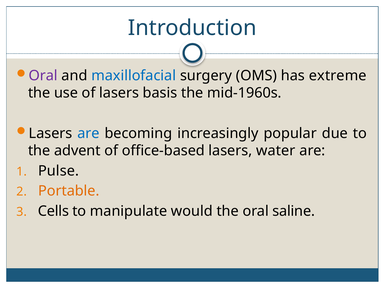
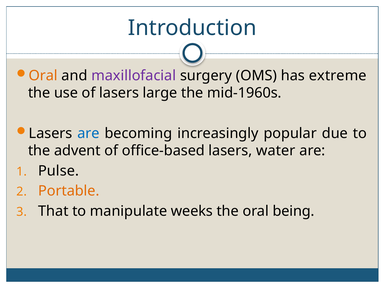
Oral at (43, 76) colour: purple -> orange
maxillofacial colour: blue -> purple
basis: basis -> large
Cells: Cells -> That
would: would -> weeks
saline: saline -> being
